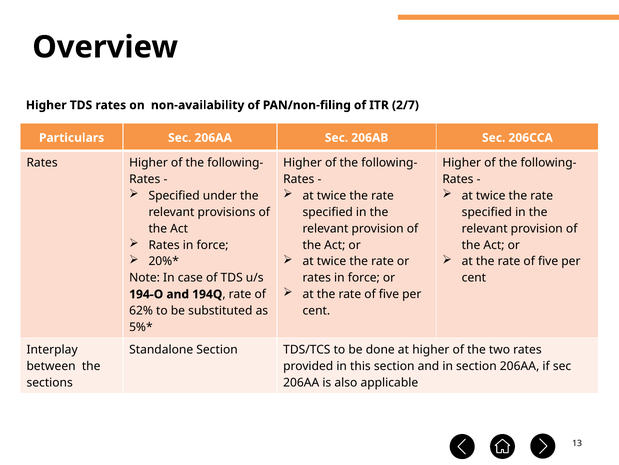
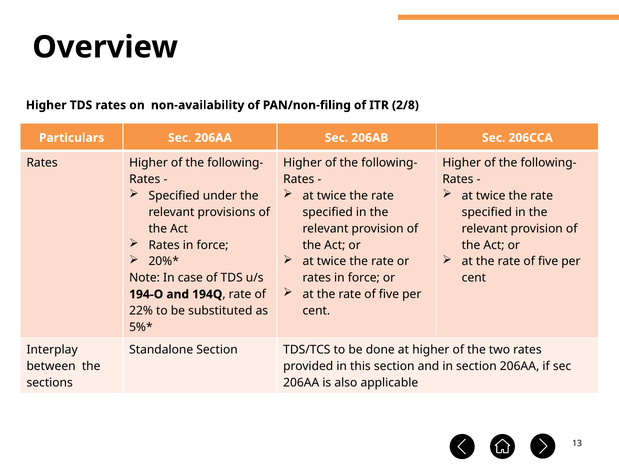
2/7: 2/7 -> 2/8
62%: 62% -> 22%
